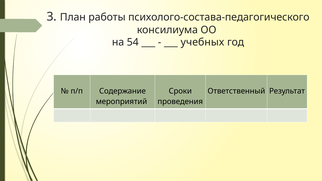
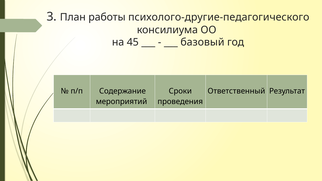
психолого-состава-педагогического: психолого-состава-педагогического -> психолого-другие-педагогического
54: 54 -> 45
учебных: учебных -> базовый
